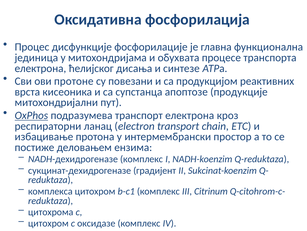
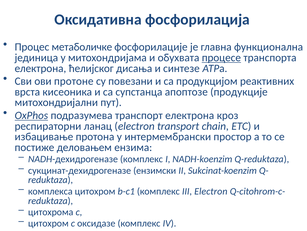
дисфункције: дисфункције -> метаболичке
процесе underline: none -> present
градијент: градијент -> ензимски
III Citrinum: Citrinum -> Electron
